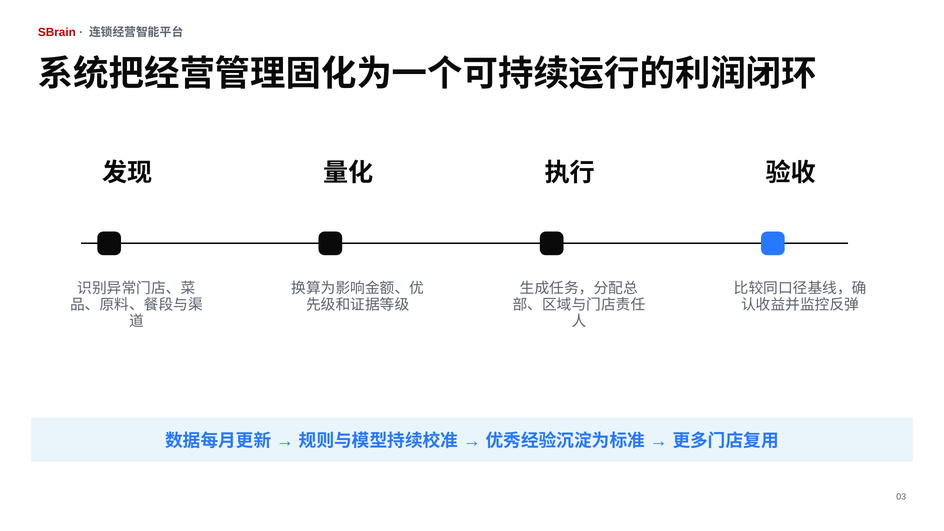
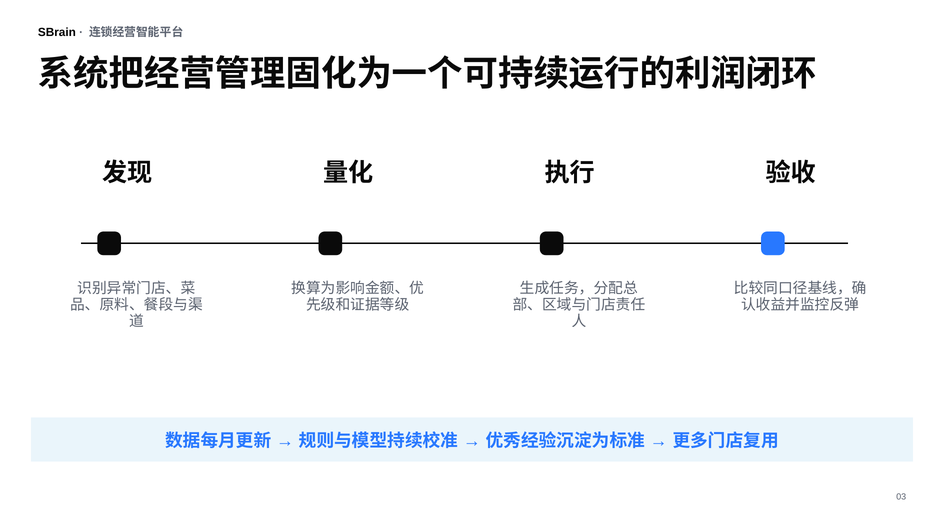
SBrain colour: red -> black
